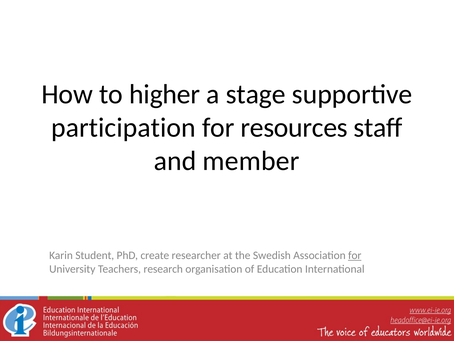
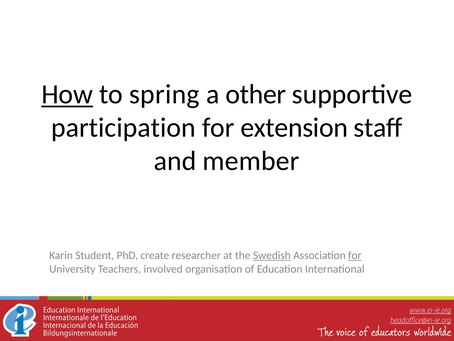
How underline: none -> present
higher: higher -> spring
stage: stage -> other
resources: resources -> extension
Swedish underline: none -> present
research: research -> involved
